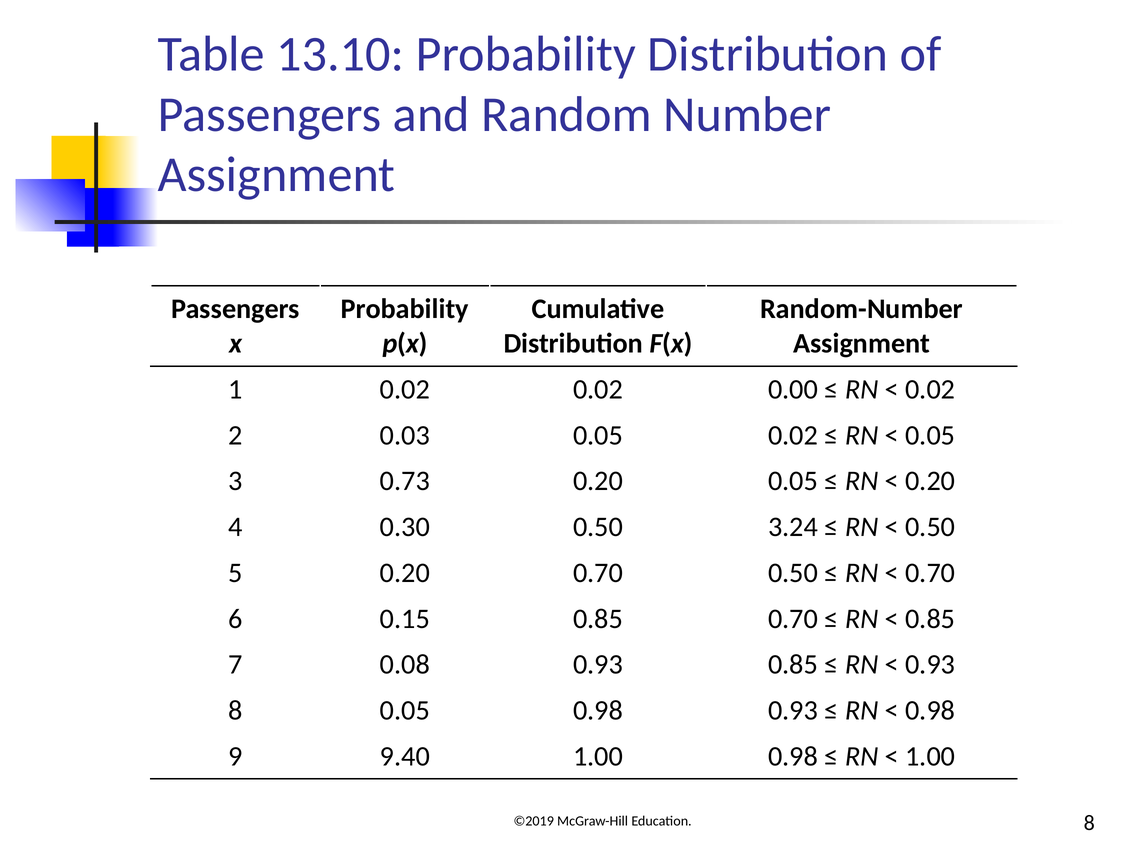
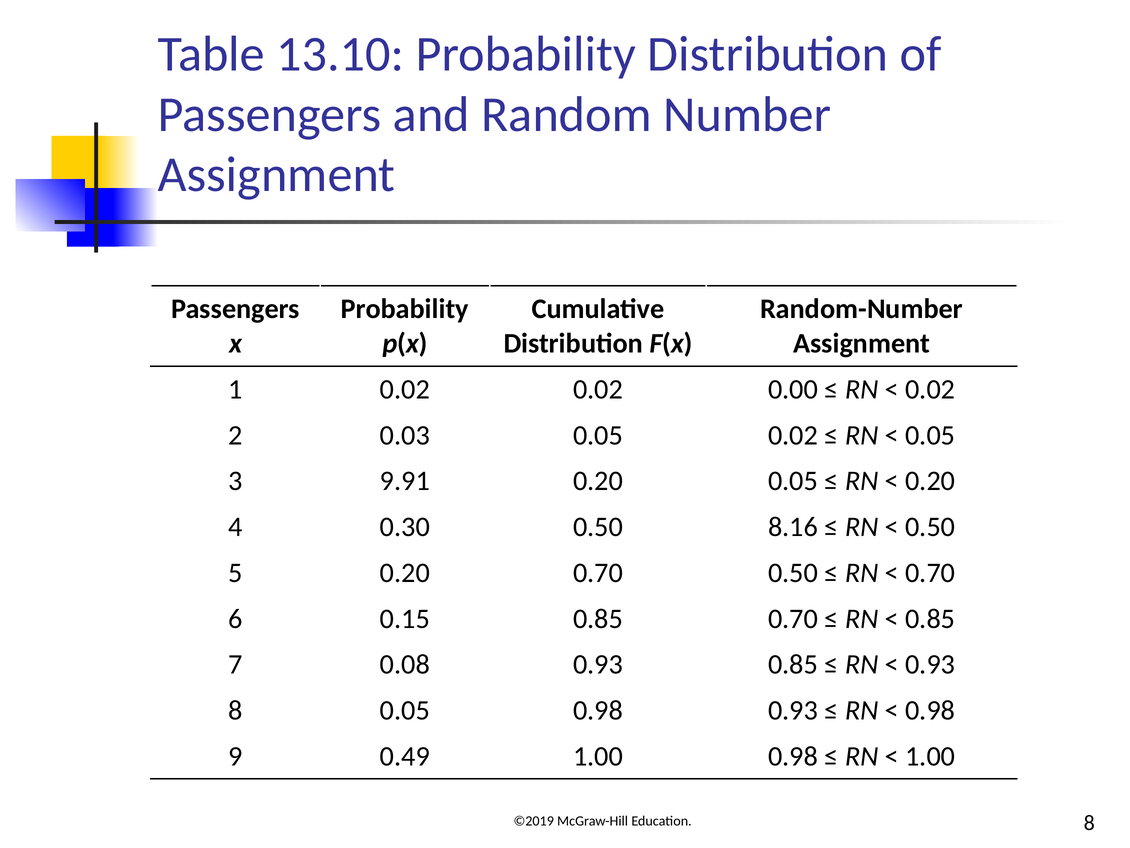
0.73: 0.73 -> 9.91
3.24: 3.24 -> 8.16
9.40: 9.40 -> 0.49
